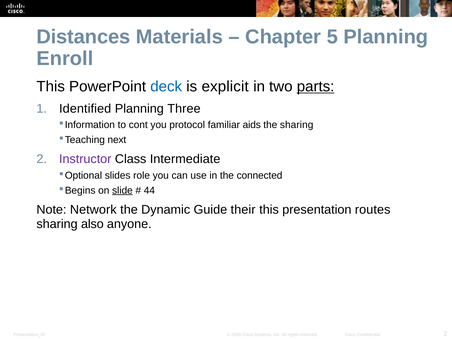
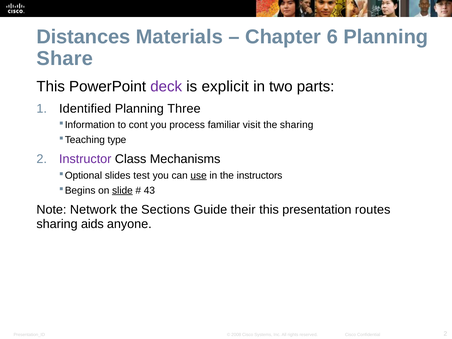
5: 5 -> 6
Enroll: Enroll -> Share
deck colour: blue -> purple
parts underline: present -> none
protocol: protocol -> process
aids: aids -> visit
next: next -> type
Intermediate: Intermediate -> Mechanisms
role: role -> test
use underline: none -> present
connected: connected -> instructors
44: 44 -> 43
Dynamic: Dynamic -> Sections
also: also -> aids
